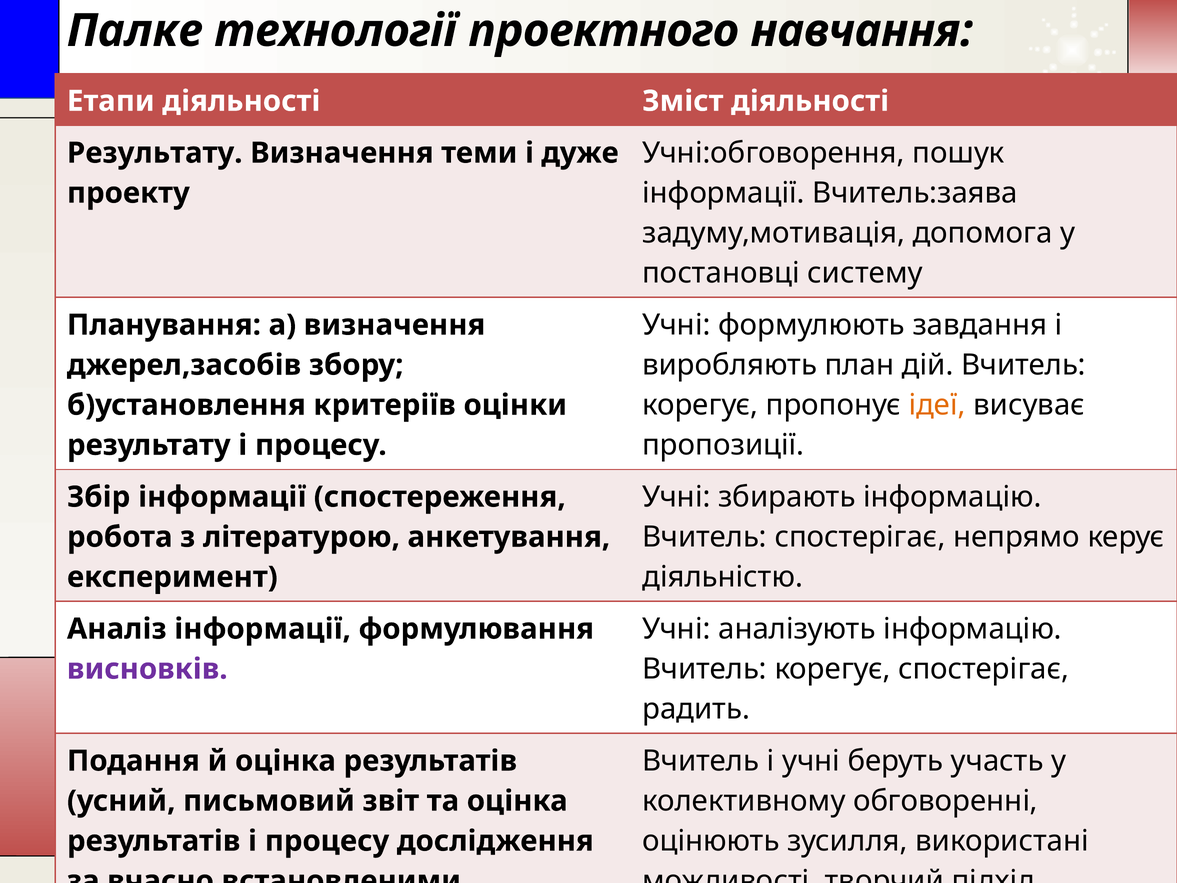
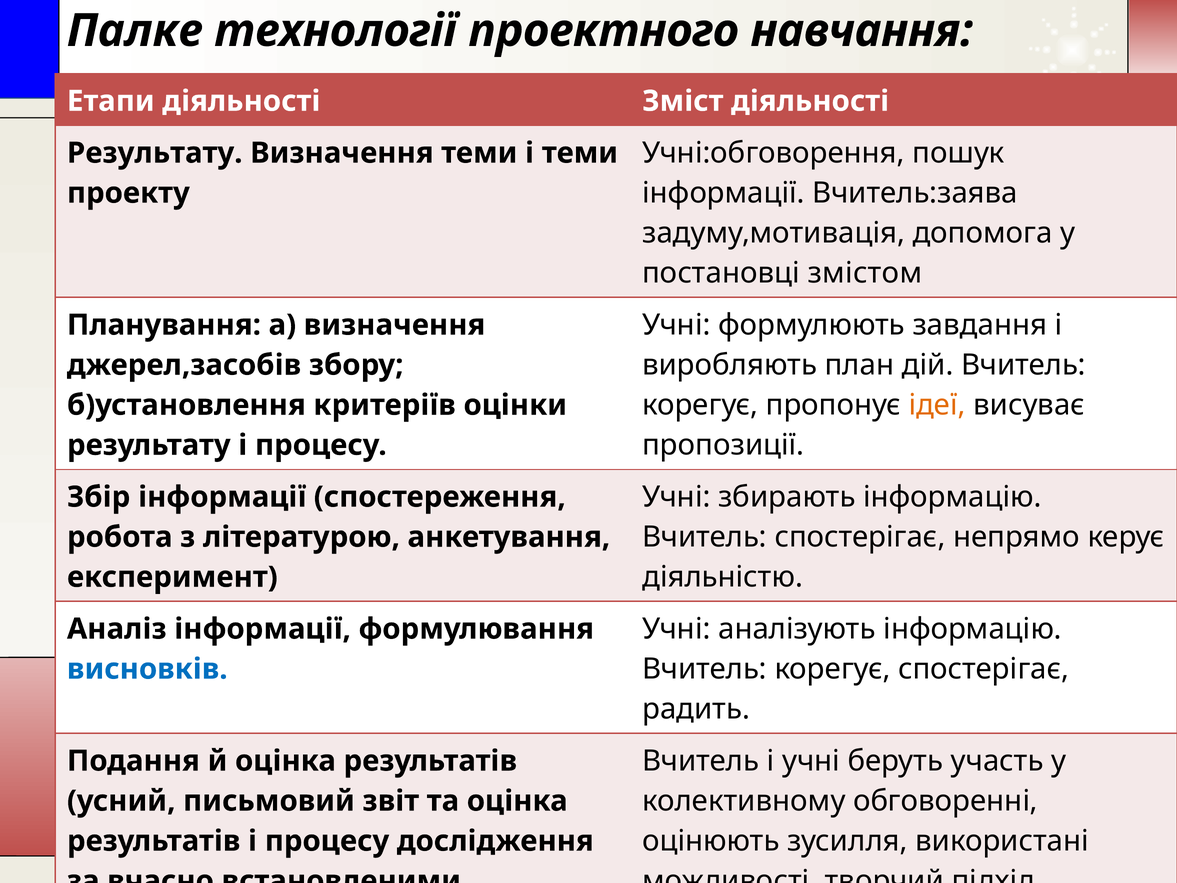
і дуже: дуже -> теми
систему: систему -> змістом
висновків colour: purple -> blue
